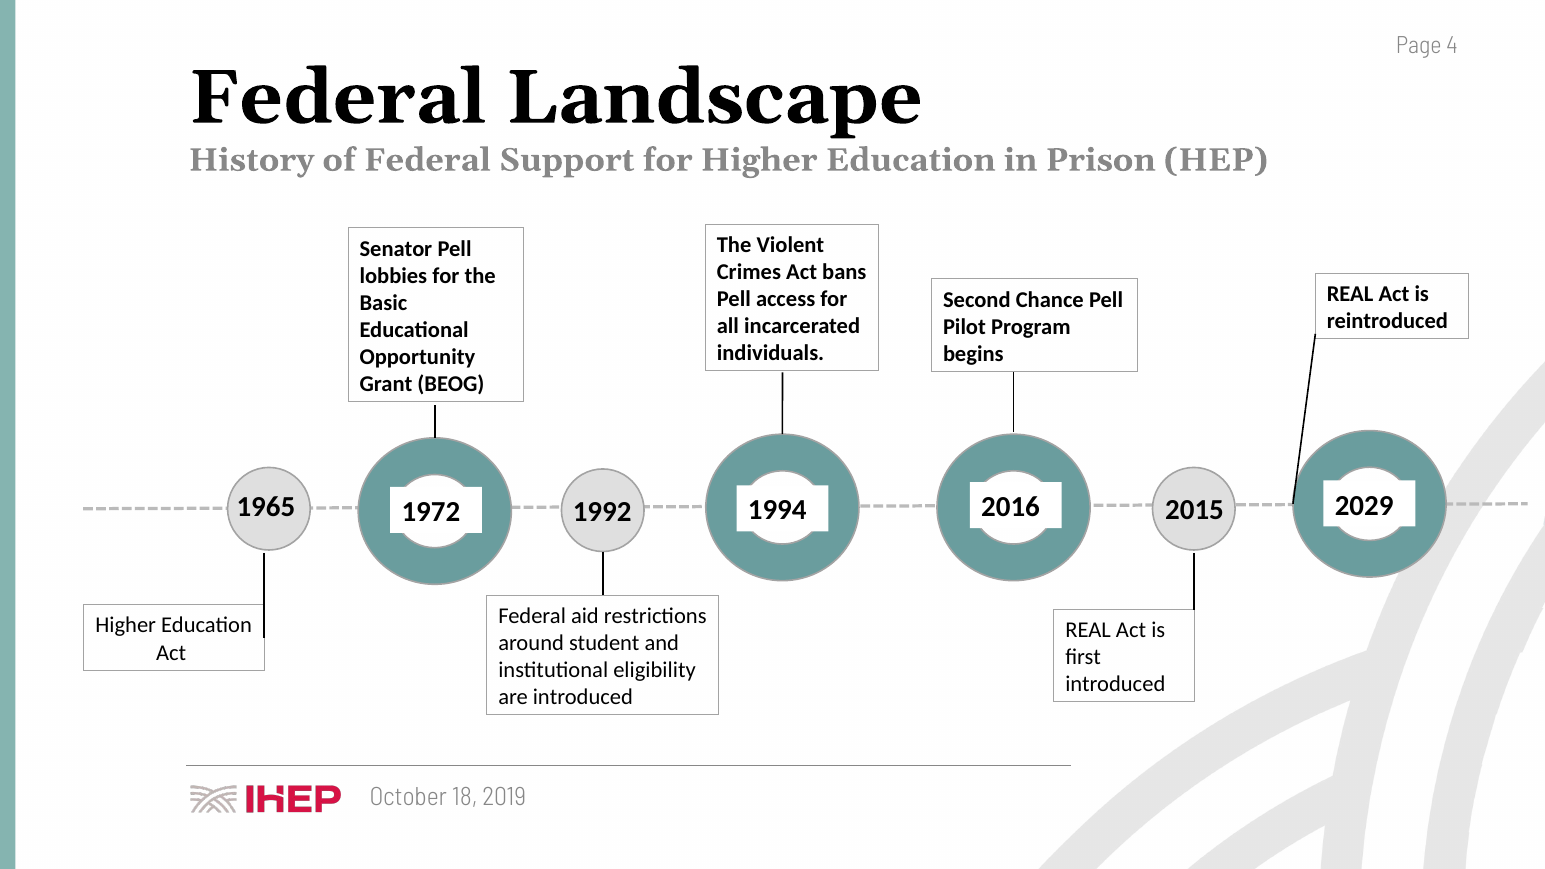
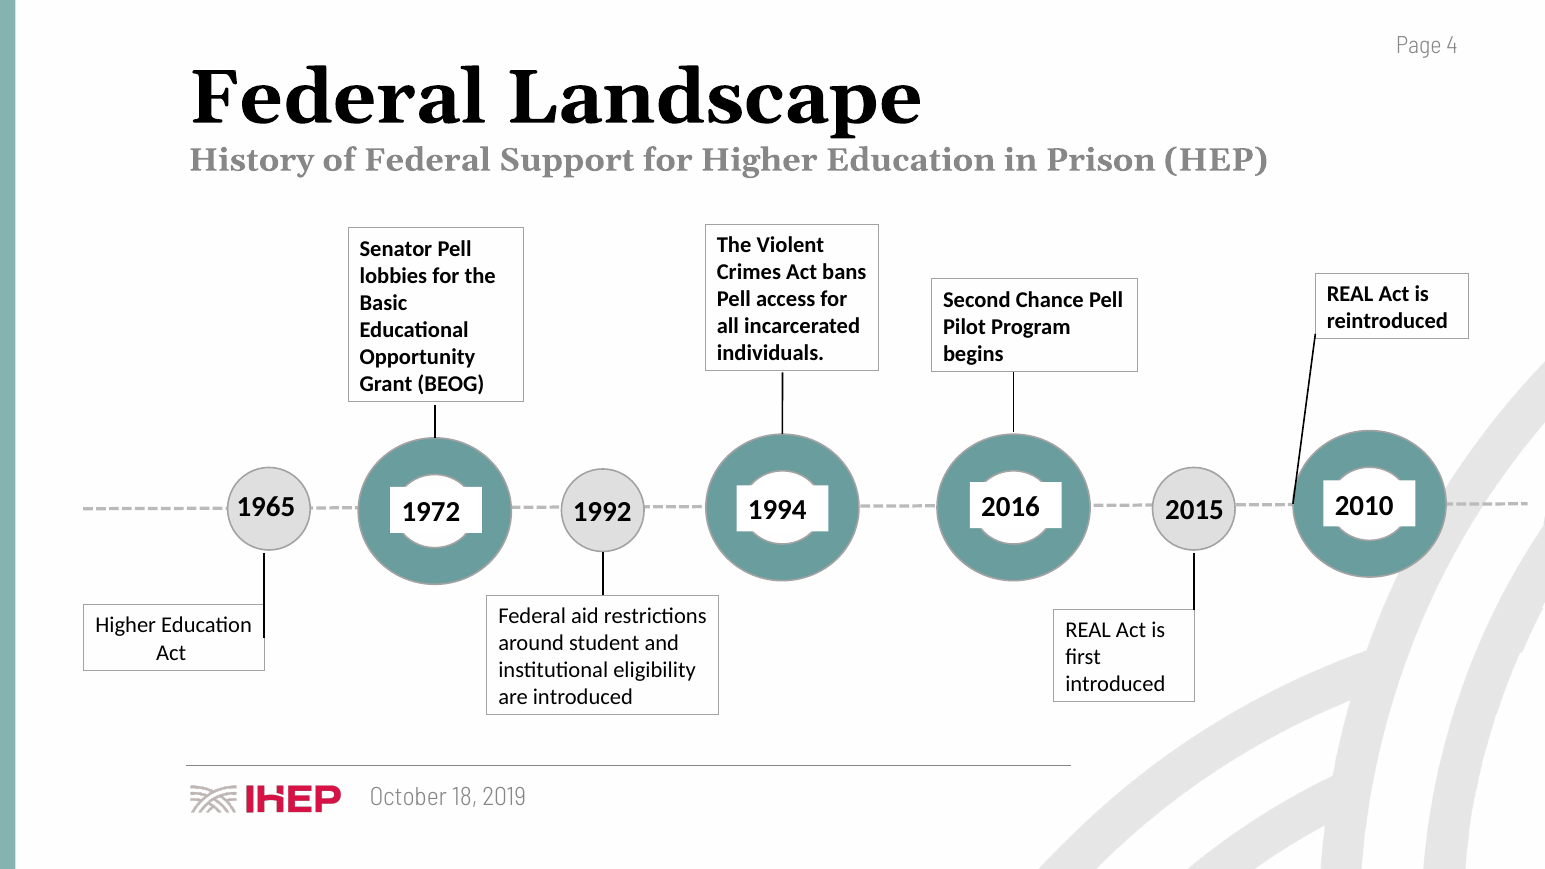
2029: 2029 -> 2010
